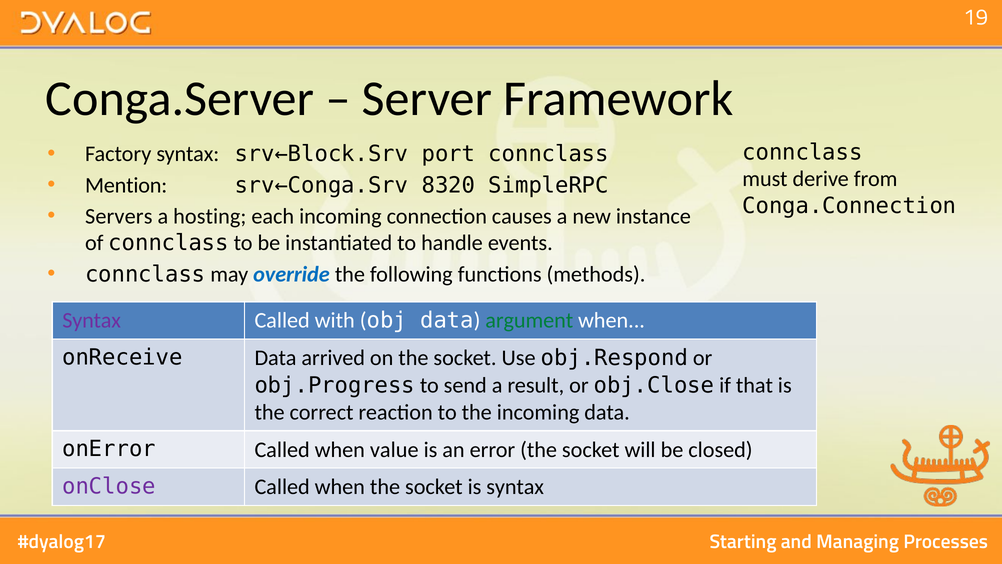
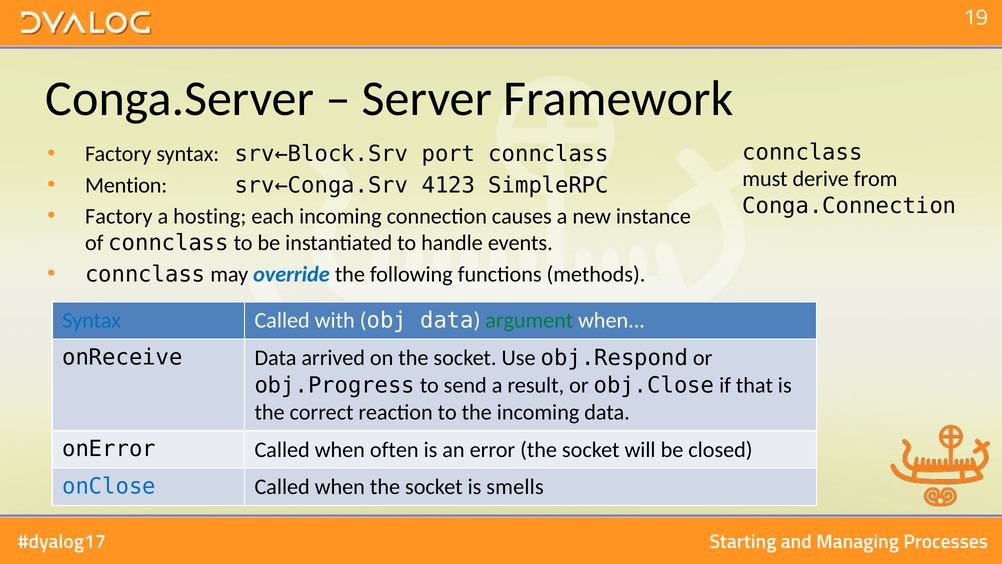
8320: 8320 -> 4123
Servers at (119, 216): Servers -> Factory
Syntax at (92, 320) colour: purple -> blue
value: value -> often
onClose colour: purple -> blue
is syntax: syntax -> smells
